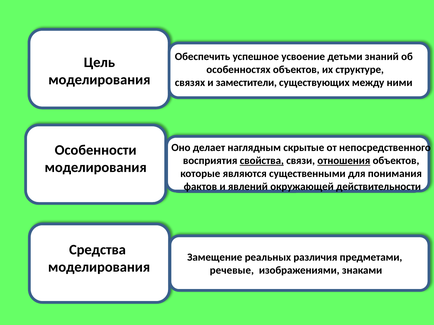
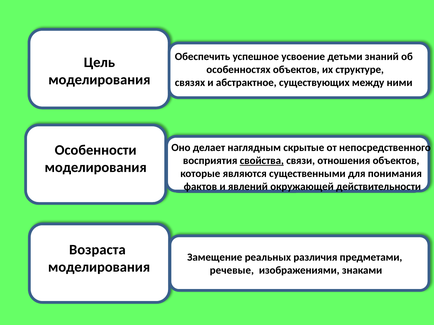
заместители: заместители -> абстрактное
отношения underline: present -> none
Средства: Средства -> Возраста
